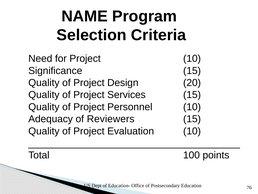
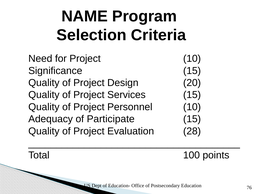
Reviewers: Reviewers -> Participate
Evaluation 10: 10 -> 28
